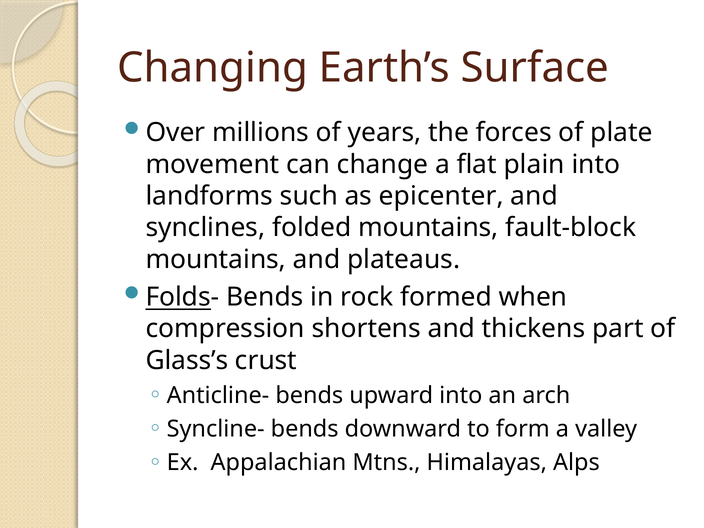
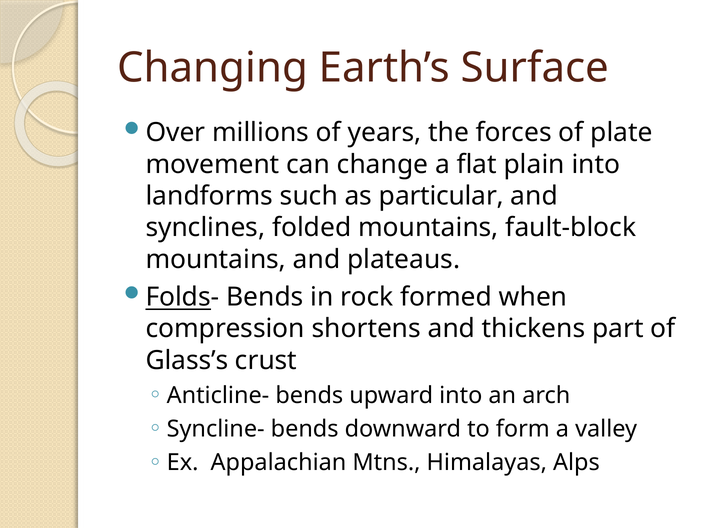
epicenter: epicenter -> particular
